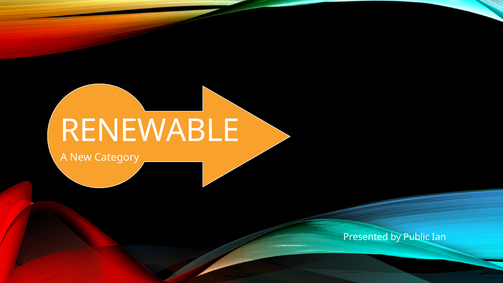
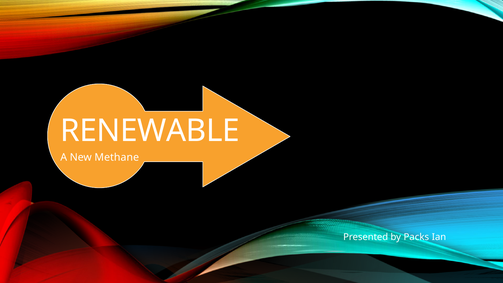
Category: Category -> Methane
Public: Public -> Packs
